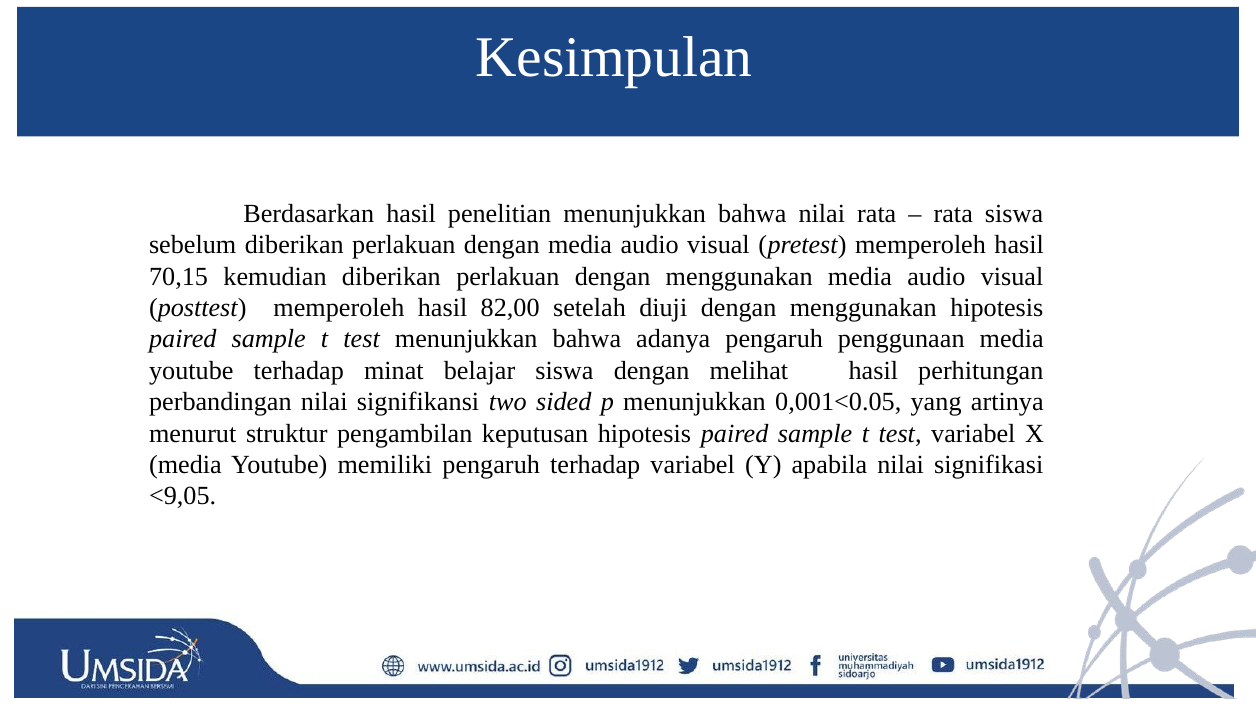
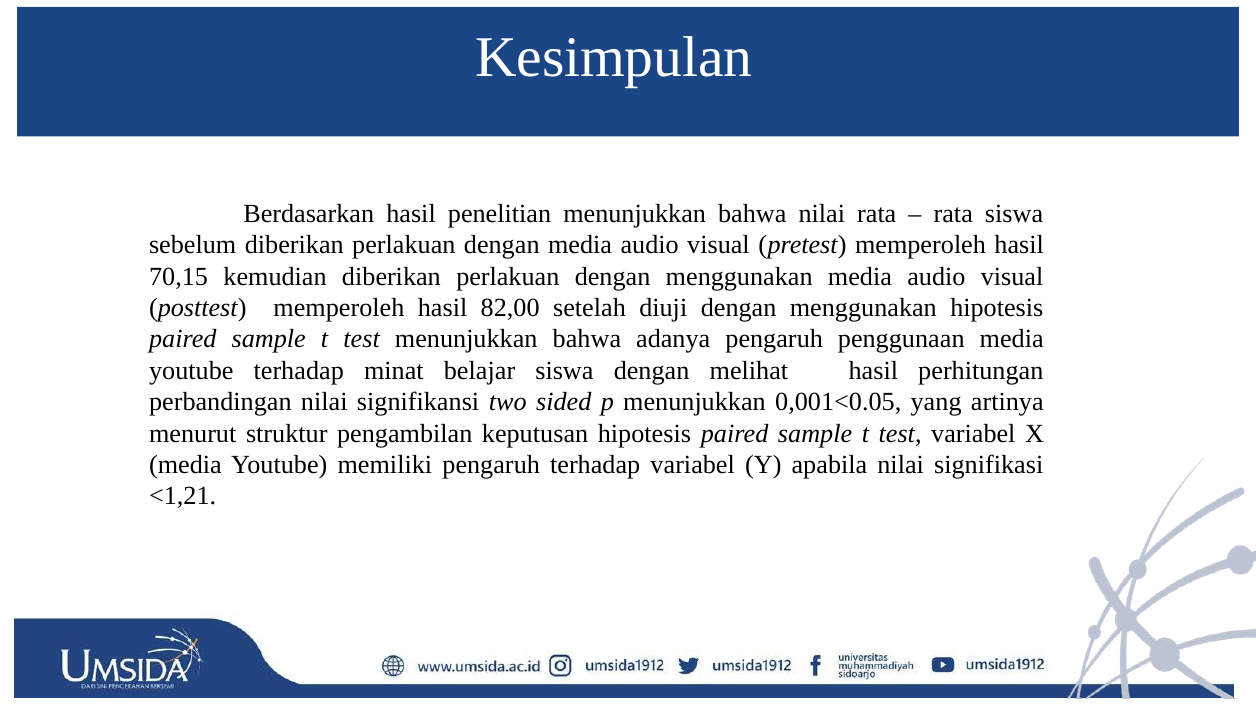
<9,05: <9,05 -> <1,21
